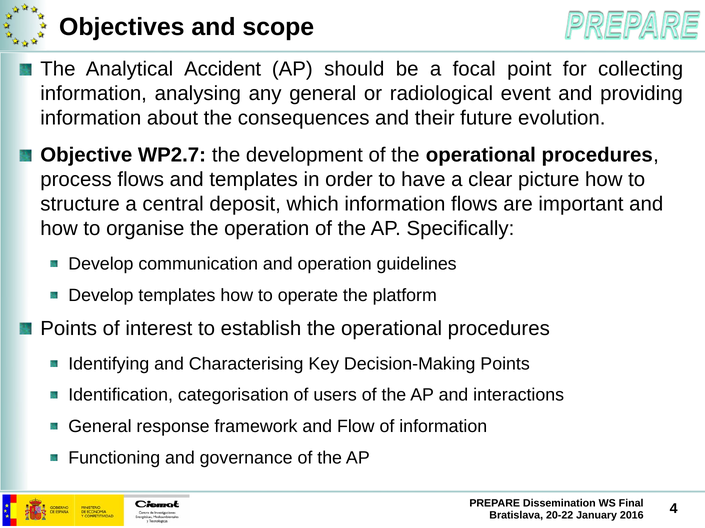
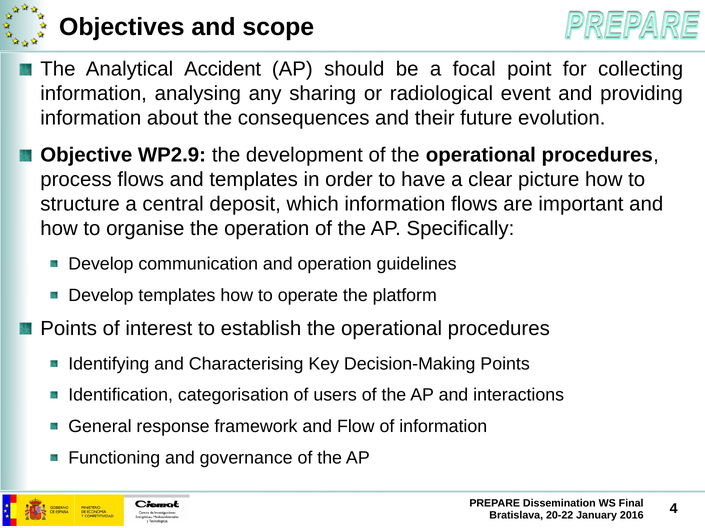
any general: general -> sharing
WP2.7: WP2.7 -> WP2.9
